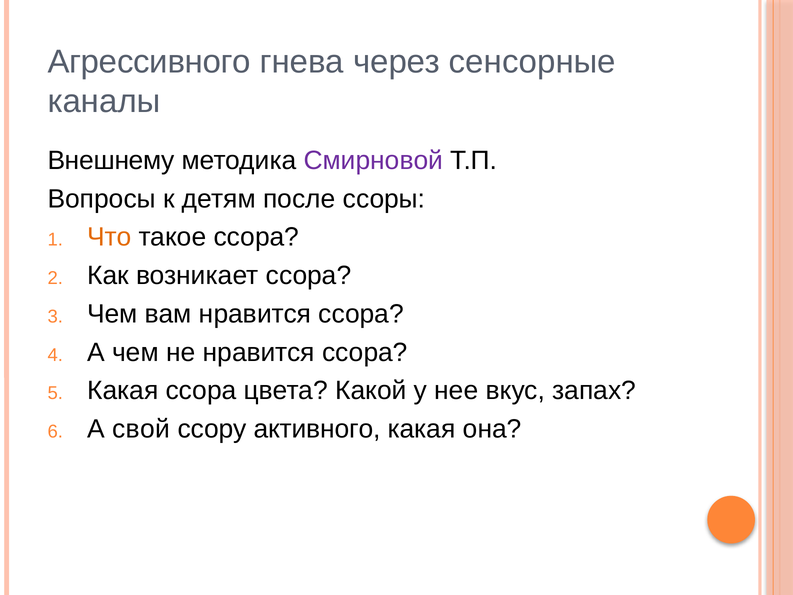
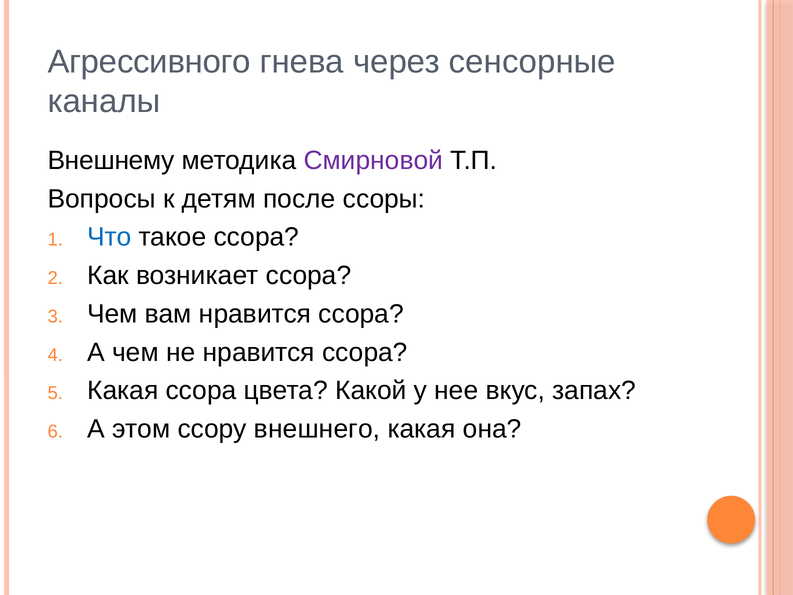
Что colour: orange -> blue
свой: свой -> этом
активного: активного -> внешнего
